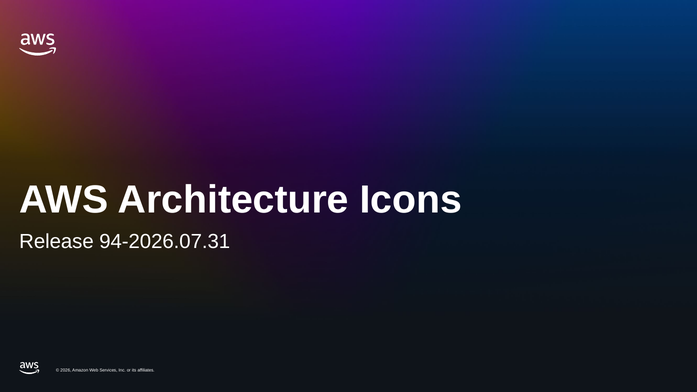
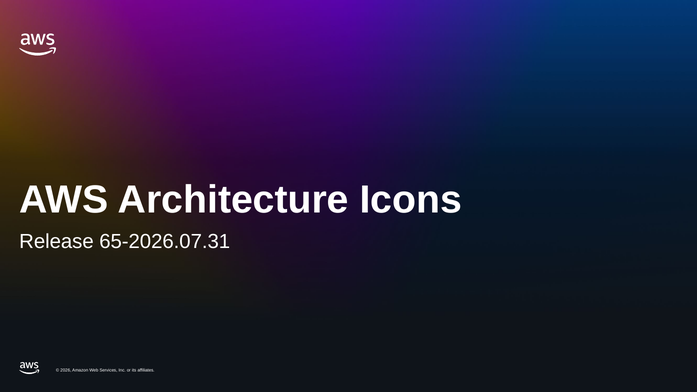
94-2026.07.31: 94-2026.07.31 -> 65-2026.07.31
